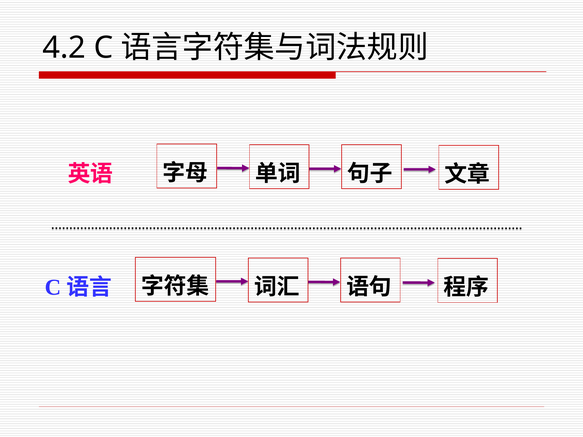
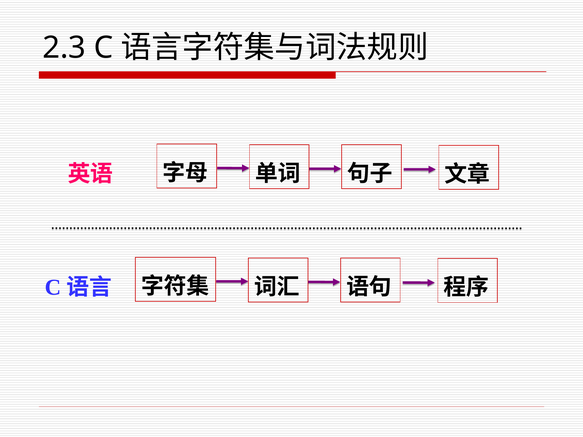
4.2: 4.2 -> 2.3
